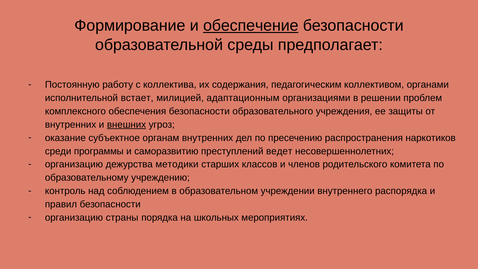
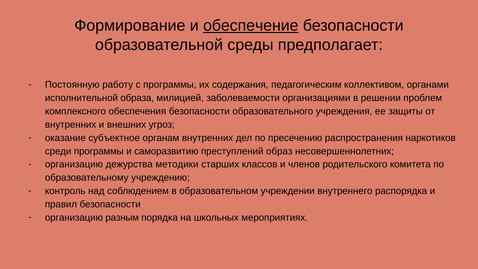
с коллектива: коллектива -> программы
встает: встает -> образа
адаптационным: адаптационным -> заболеваемости
внешних underline: present -> none
ведет: ведет -> образ
страны: страны -> разным
